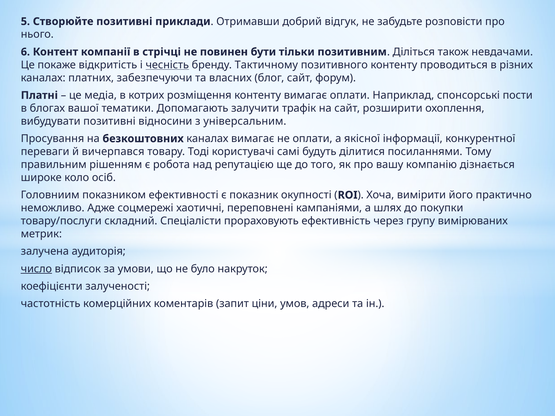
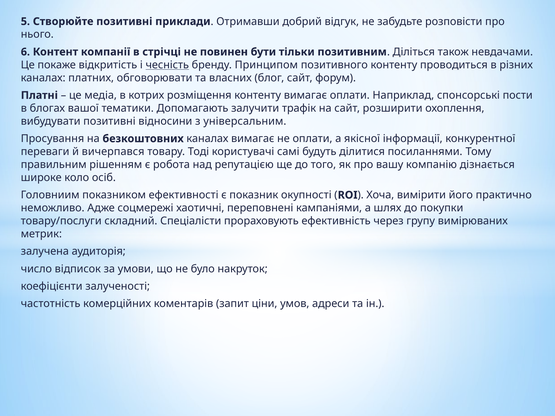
Тактичному: Тактичному -> Принципом
забезпечуючи: забезпечуючи -> обговорювати
число underline: present -> none
